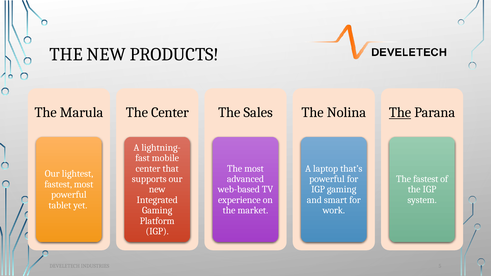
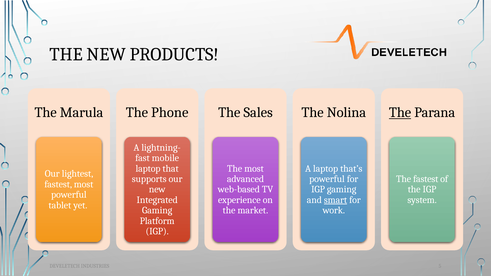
The Center: Center -> Phone
center at (148, 169): center -> laptop
smart underline: none -> present
